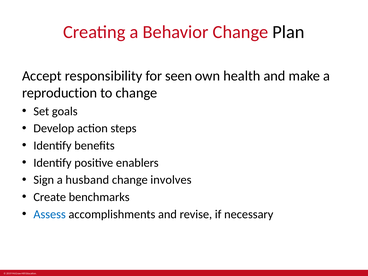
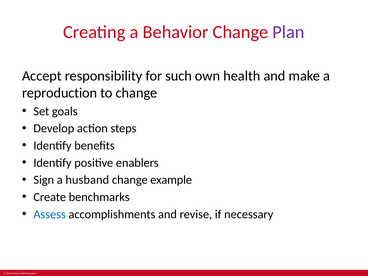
Plan colour: black -> purple
seen: seen -> such
involves: involves -> example
